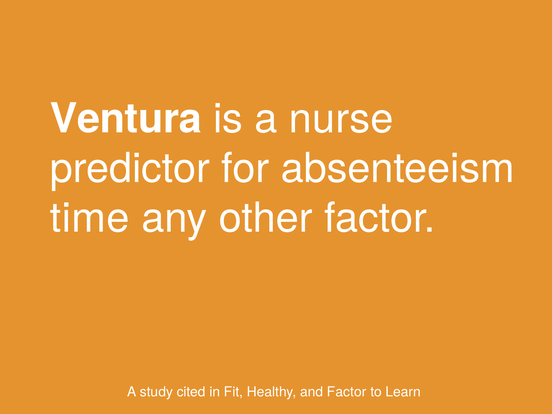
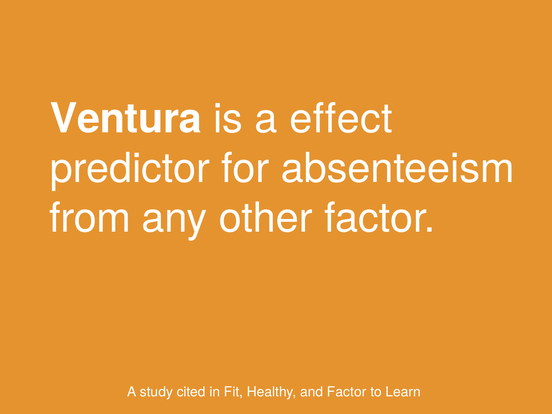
nurse: nurse -> effect
time: time -> from
